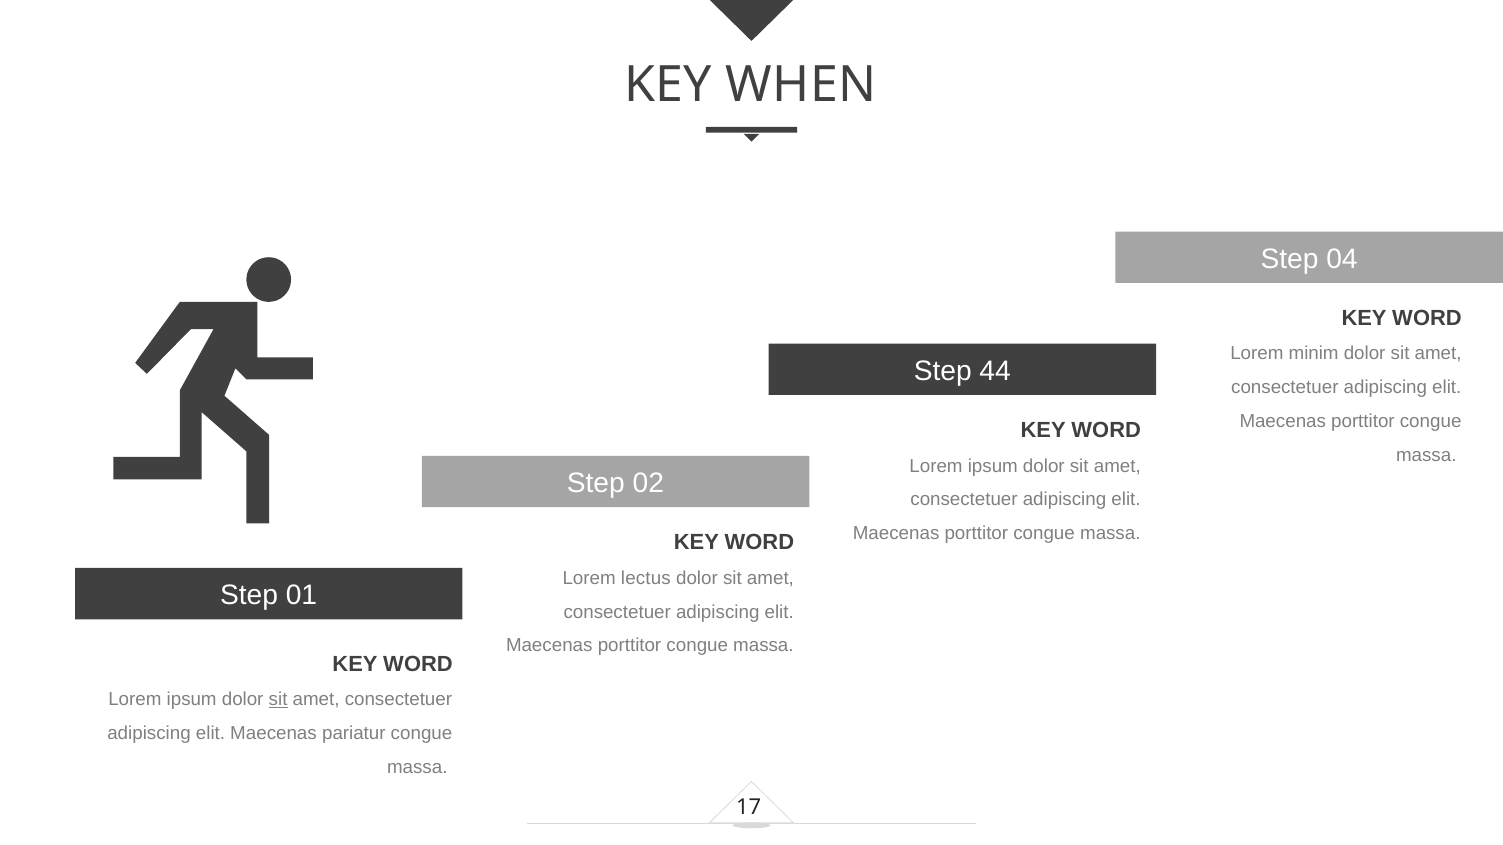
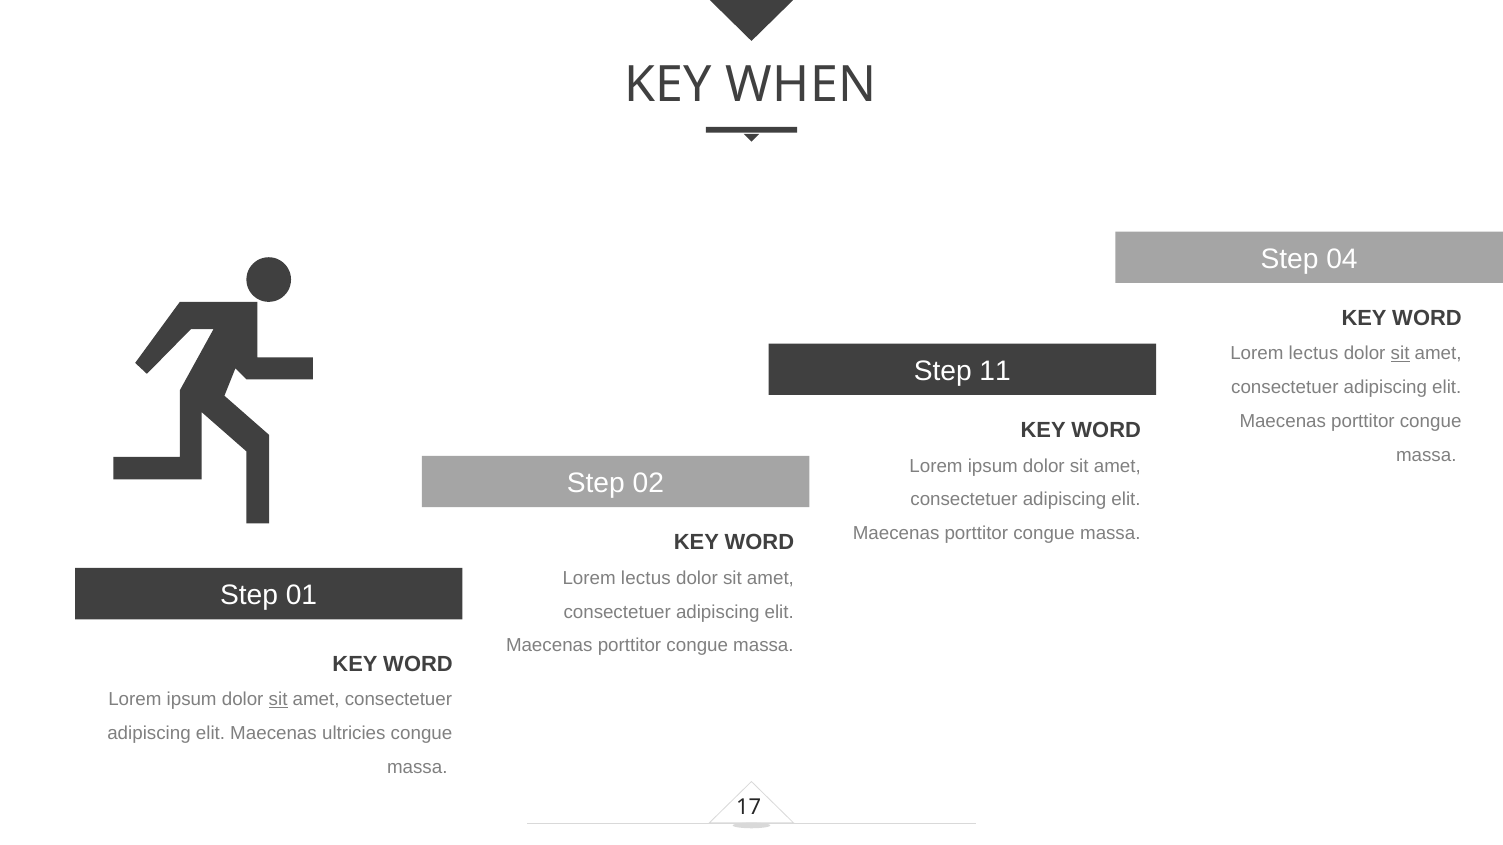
minim at (1314, 354): minim -> lectus
sit at (1400, 354) underline: none -> present
44: 44 -> 11
pariatur: pariatur -> ultricies
